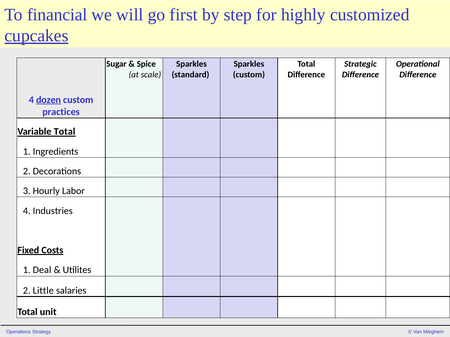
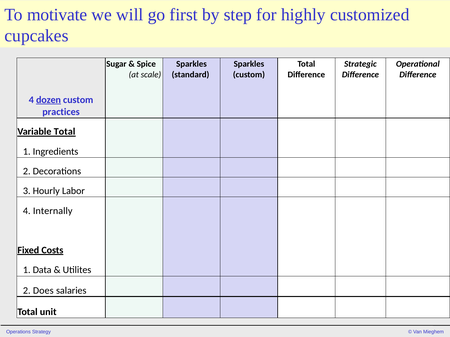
financial: financial -> motivate
cupcakes underline: present -> none
Industries: Industries -> Internally
Deal: Deal -> Data
Little: Little -> Does
